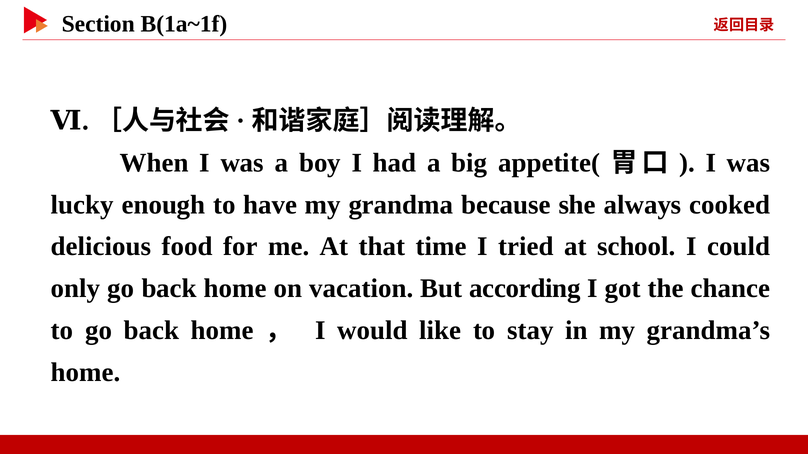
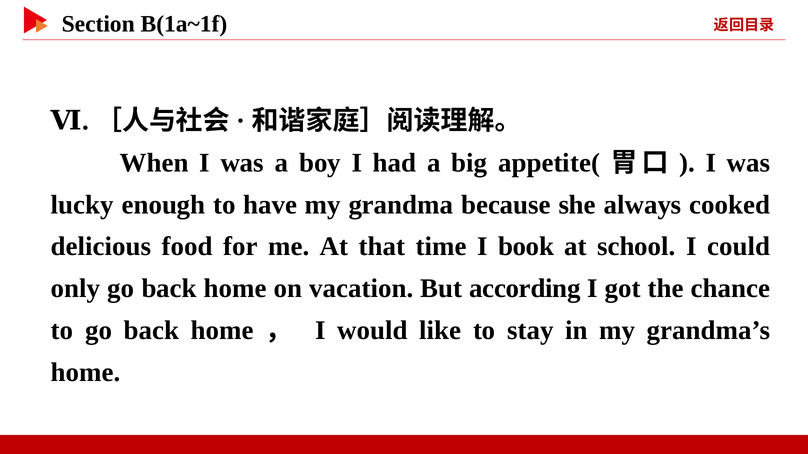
tried: tried -> book
